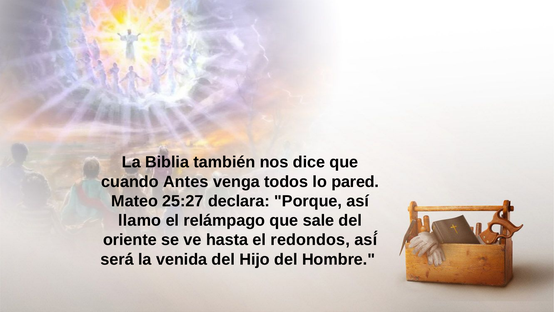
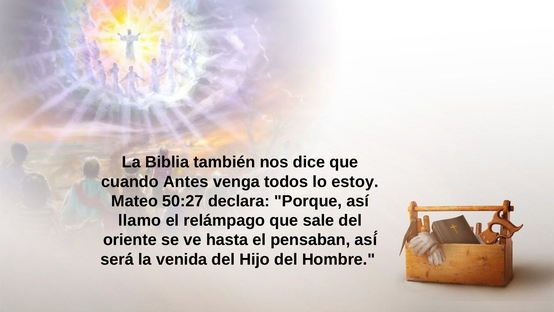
pared: pared -> estoy
25:27: 25:27 -> 50:27
redondos: redondos -> pensaban
